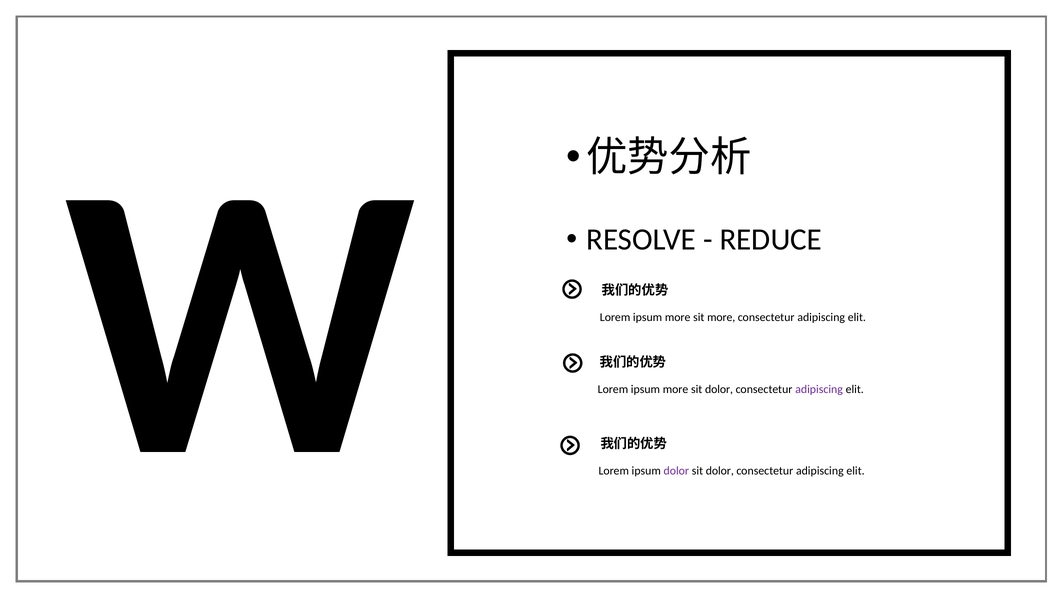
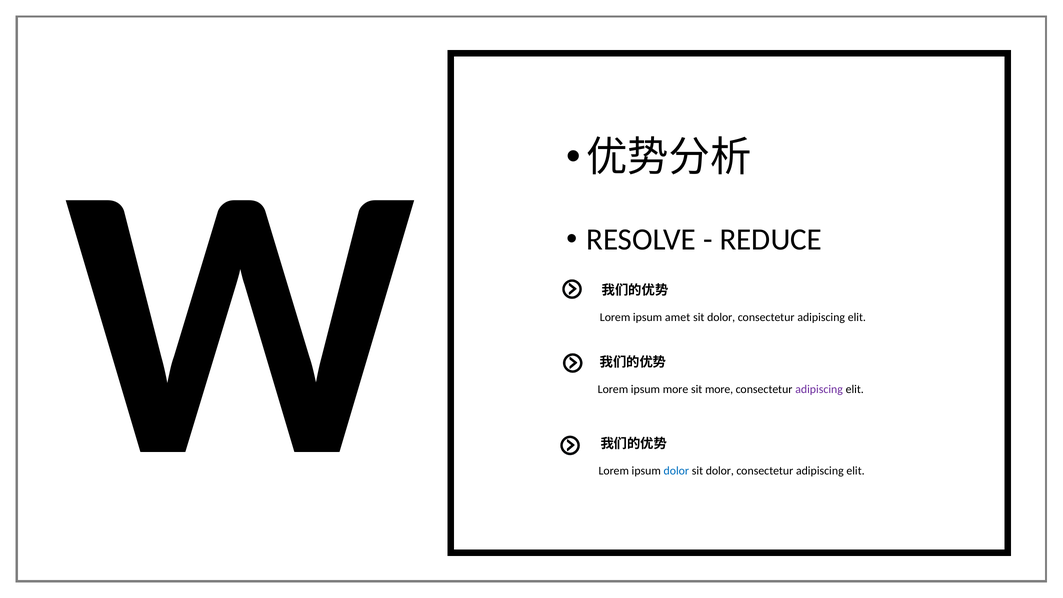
more at (678, 318): more -> amet
more at (721, 318): more -> dolor
dolor at (719, 389): dolor -> more
dolor at (676, 471) colour: purple -> blue
